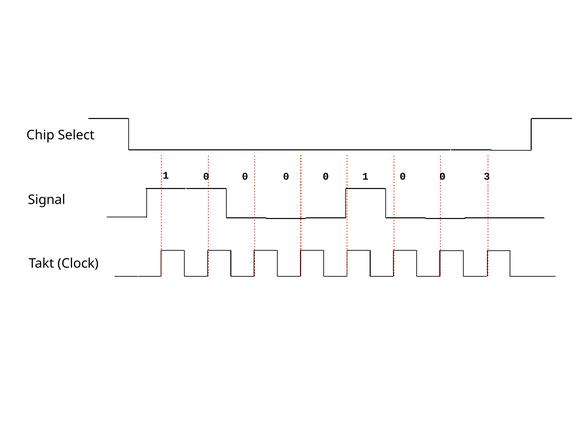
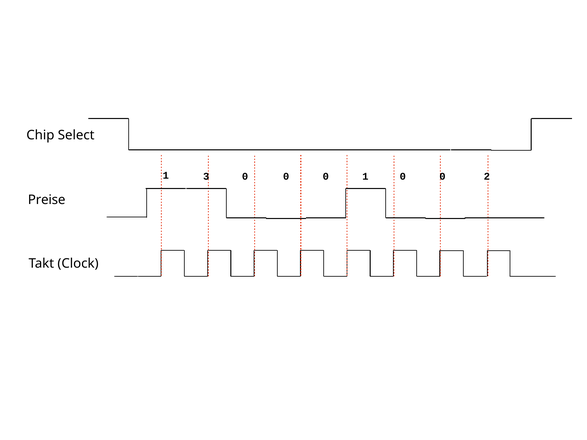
0 at (206, 176): 0 -> 3
3: 3 -> 2
Signal: Signal -> Preise
